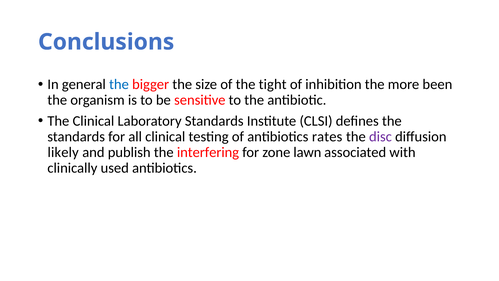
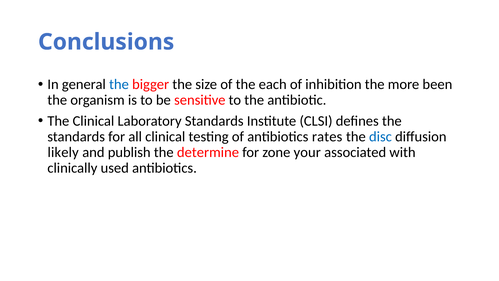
tight: tight -> each
disc colour: purple -> blue
interfering: interfering -> determine
lawn: lawn -> your
